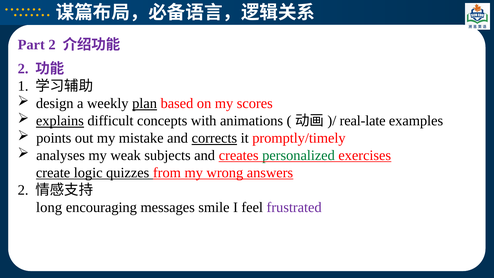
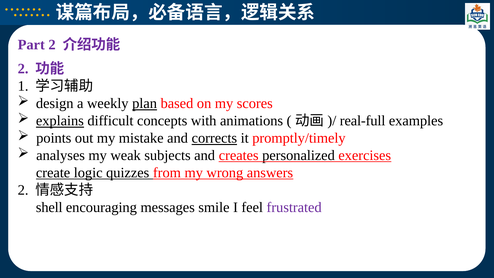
real-late: real-late -> real-full
personalized colour: green -> black
long: long -> shell
